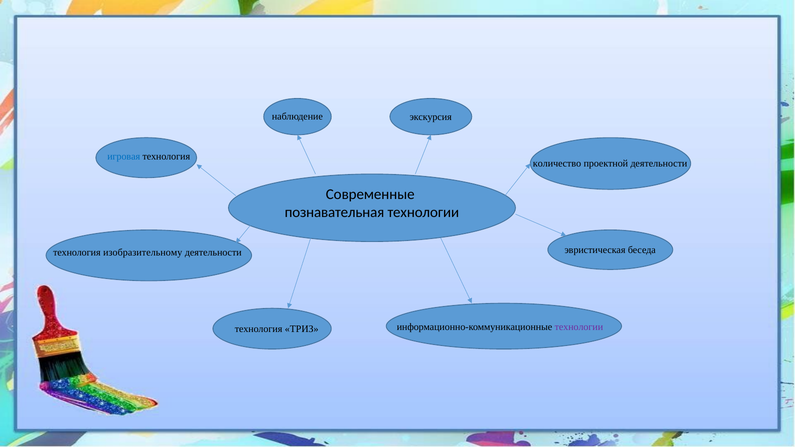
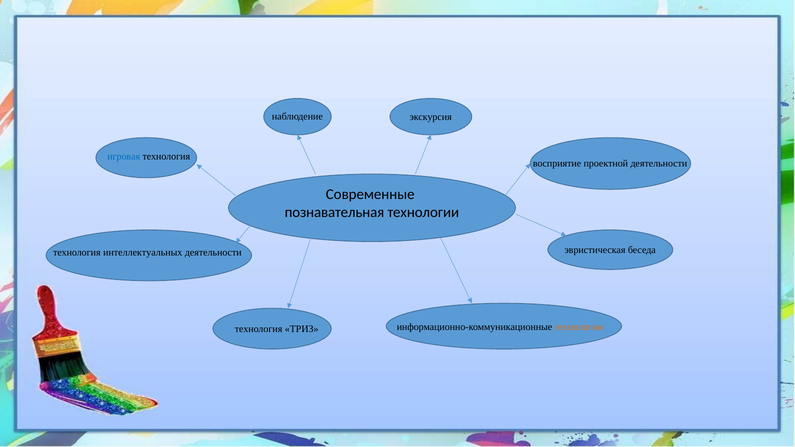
количество: количество -> восприятие
изобразительному: изобразительному -> интеллектуальных
технологии at (579, 327) colour: purple -> orange
